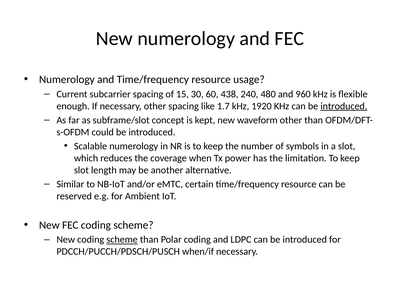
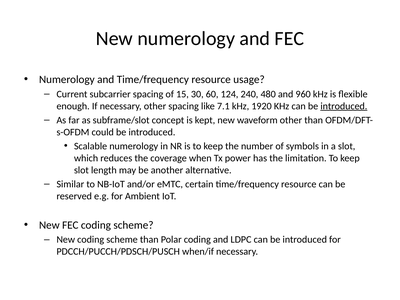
438: 438 -> 124
1.7: 1.7 -> 7.1
scheme at (122, 240) underline: present -> none
